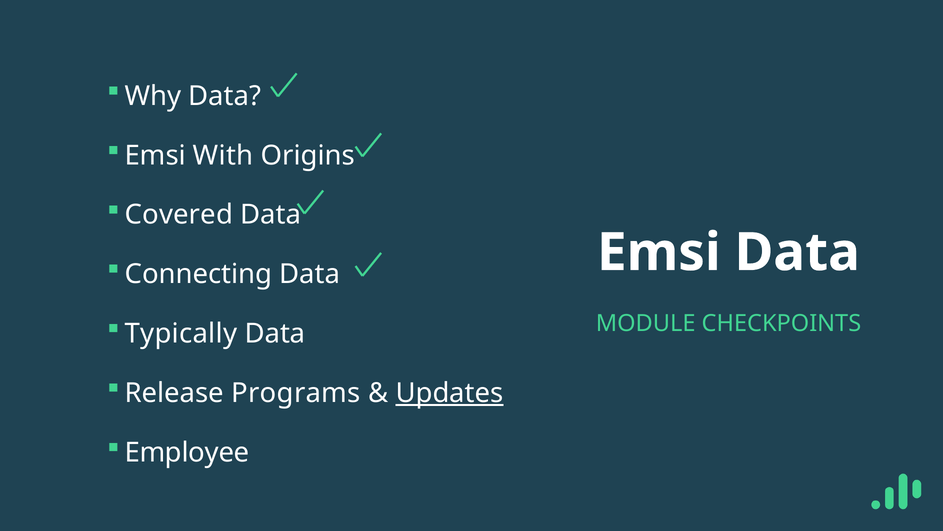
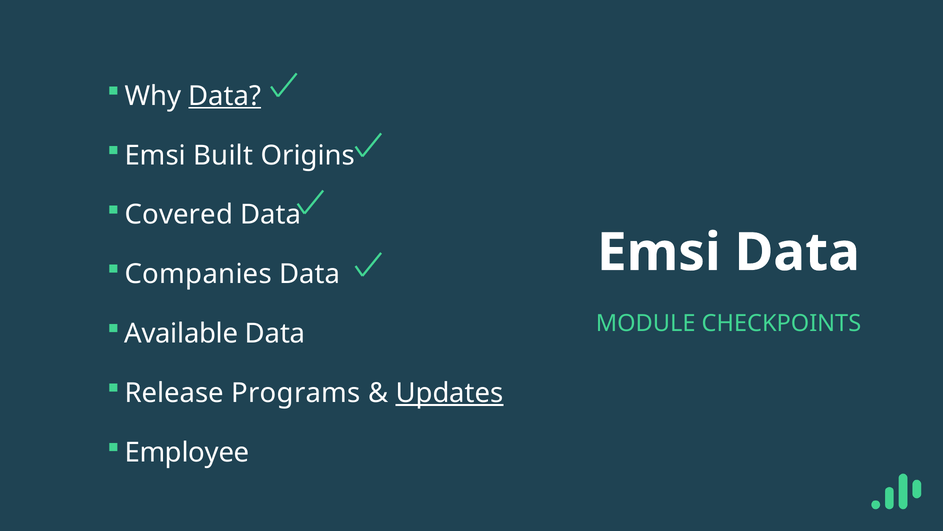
Data at (225, 96) underline: none -> present
With: With -> Built
Connecting: Connecting -> Companies
Typically: Typically -> Available
